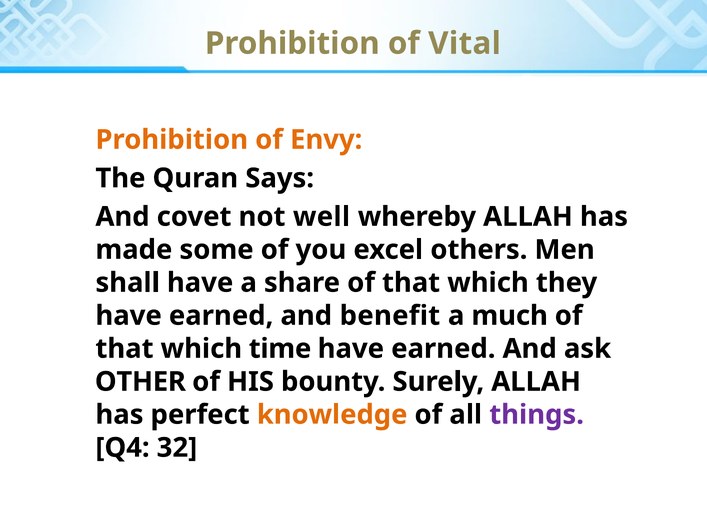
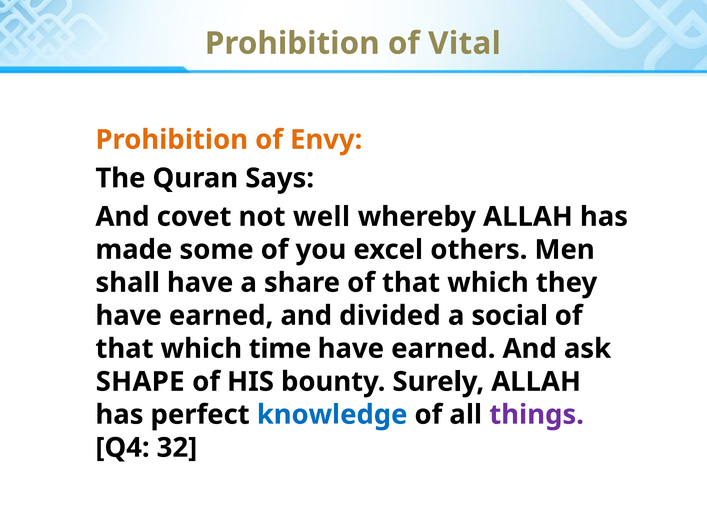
benefit: benefit -> divided
much: much -> social
OTHER: OTHER -> SHAPE
knowledge colour: orange -> blue
